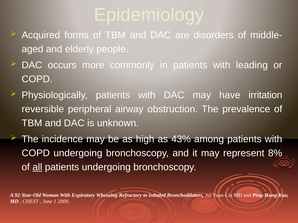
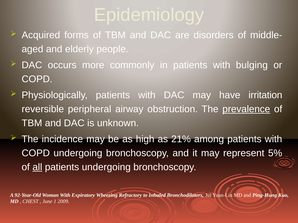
leading: leading -> bulging
prevalence underline: none -> present
43%: 43% -> 21%
8%: 8% -> 5%
